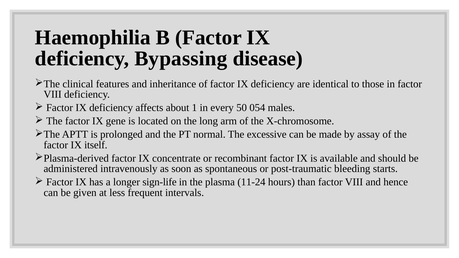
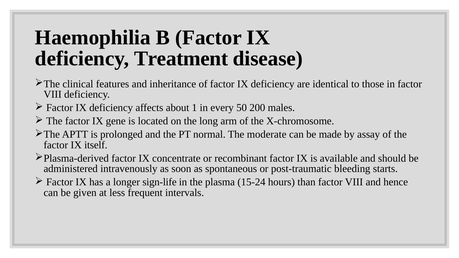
Bypassing: Bypassing -> Treatment
054: 054 -> 200
excessive: excessive -> moderate
11-24: 11-24 -> 15-24
